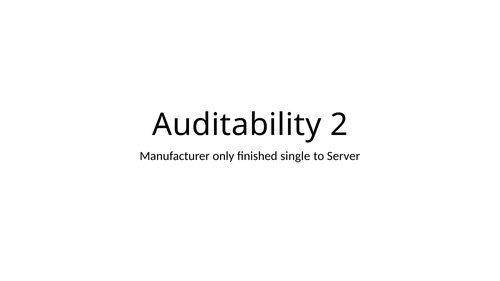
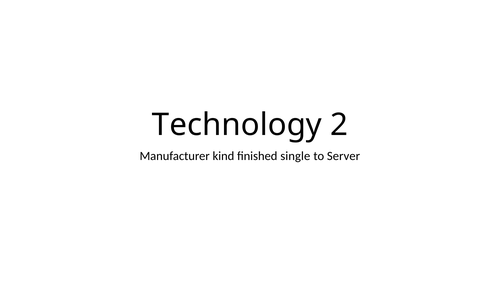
Auditability: Auditability -> Technology
only: only -> kind
